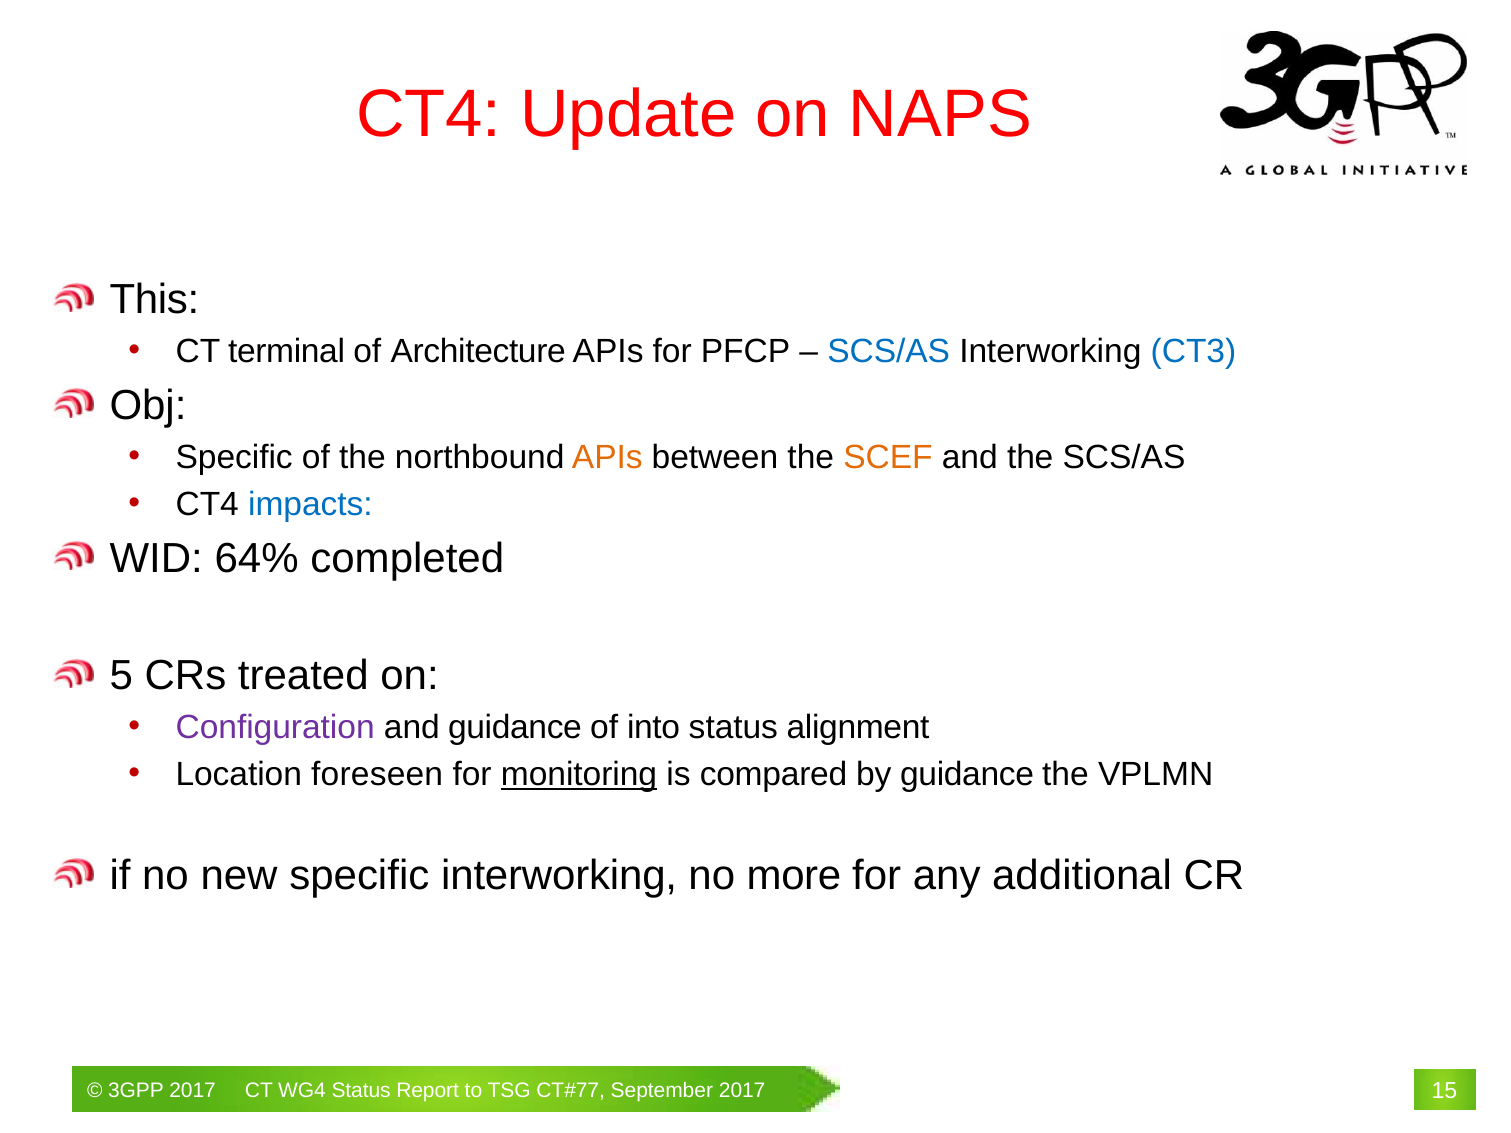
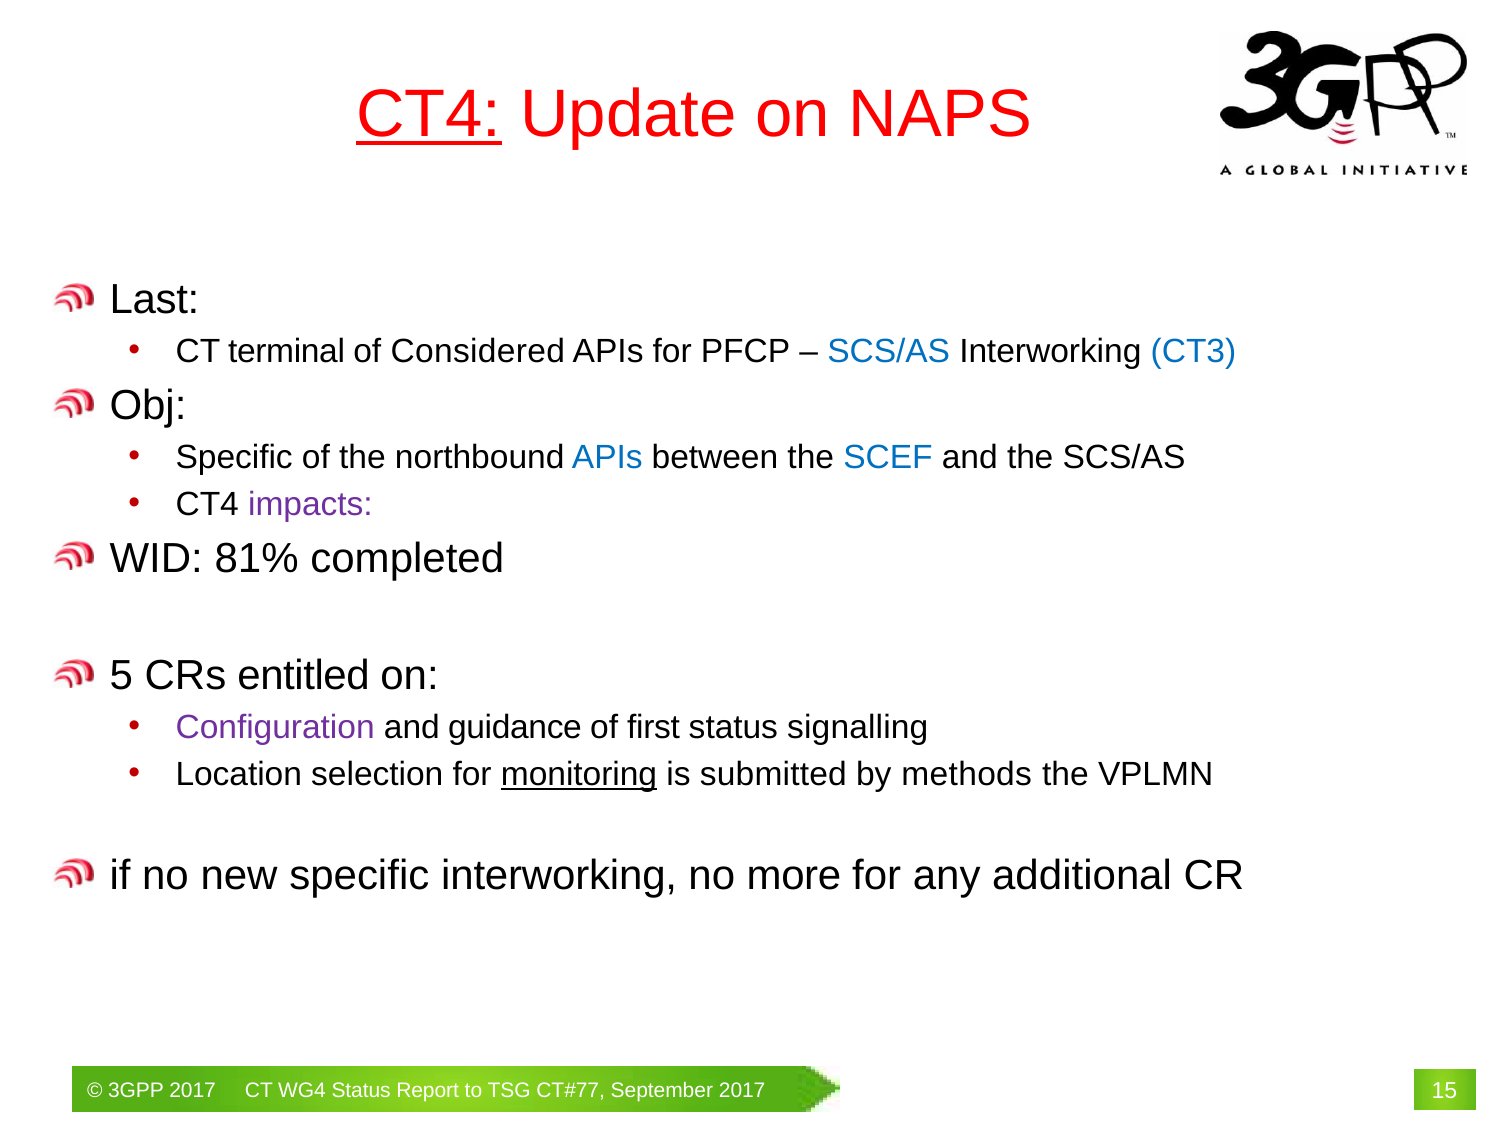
CT4 at (429, 115) underline: none -> present
This: This -> Last
Architecture: Architecture -> Considered
APIs at (607, 457) colour: orange -> blue
SCEF colour: orange -> blue
impacts colour: blue -> purple
64%: 64% -> 81%
treated: treated -> entitled
into: into -> first
alignment: alignment -> signalling
foreseen: foreseen -> selection
compared: compared -> submitted
by guidance: guidance -> methods
